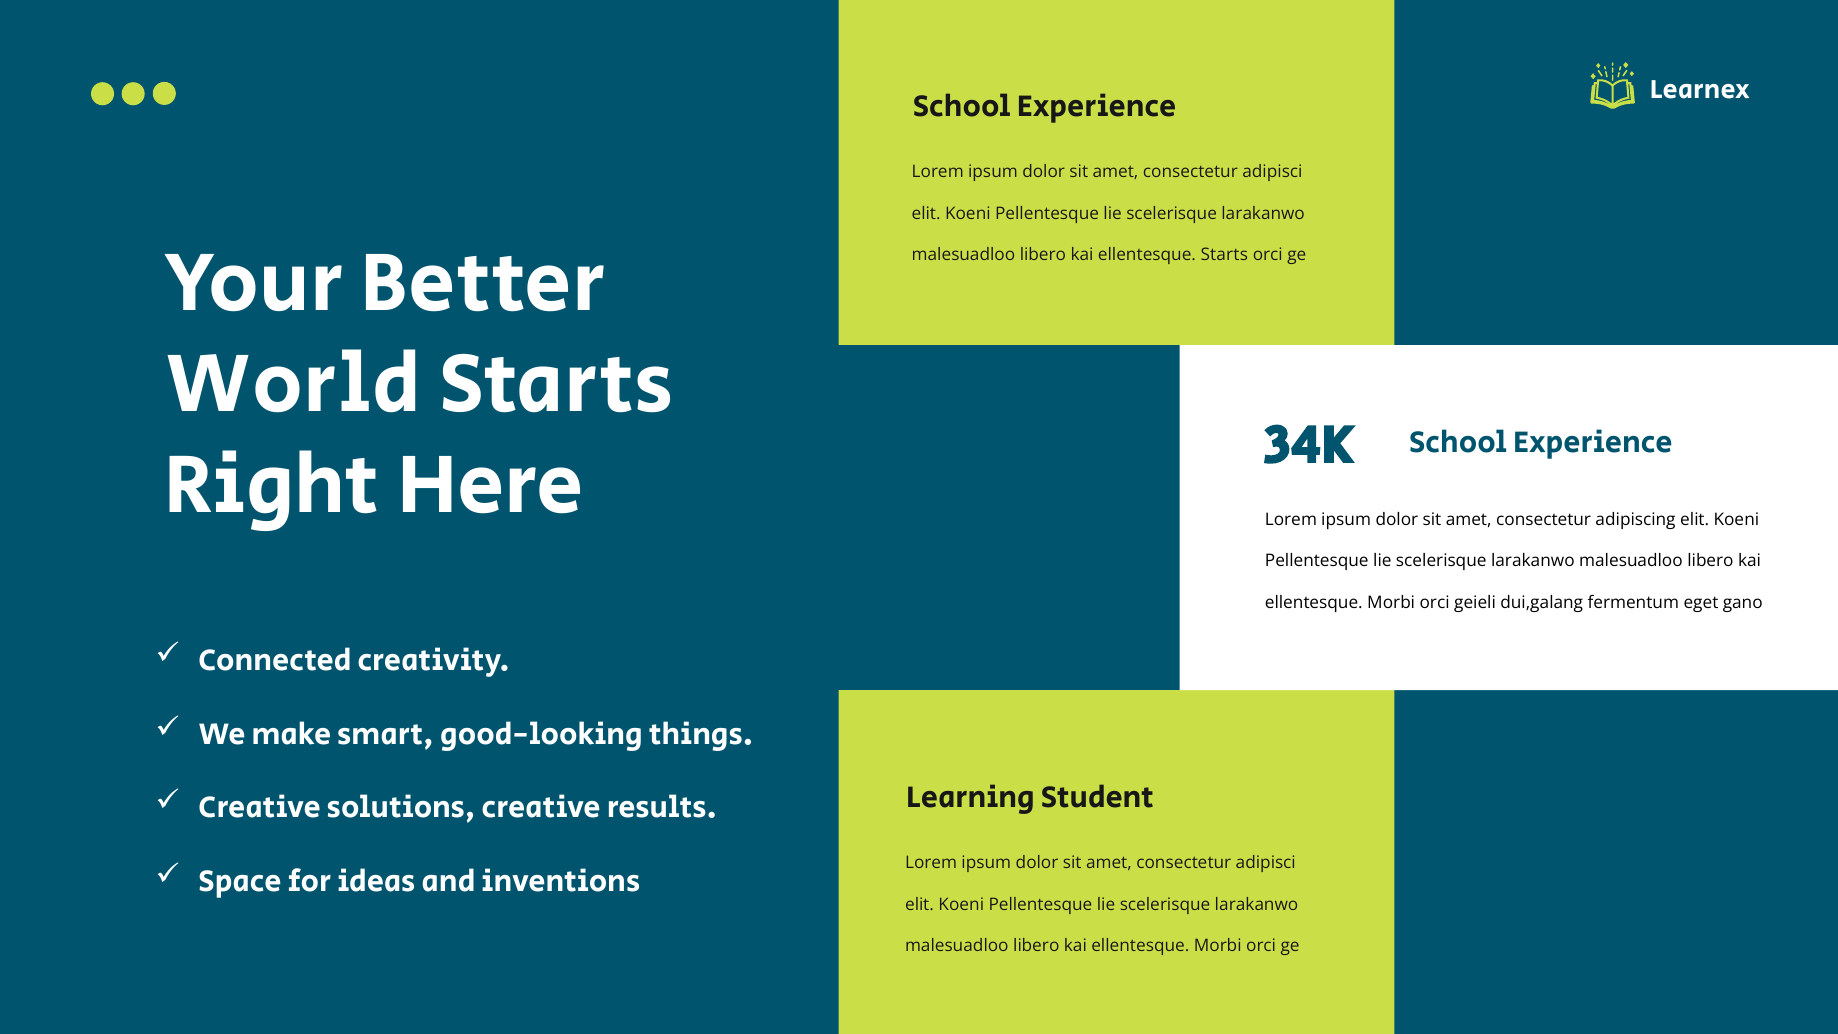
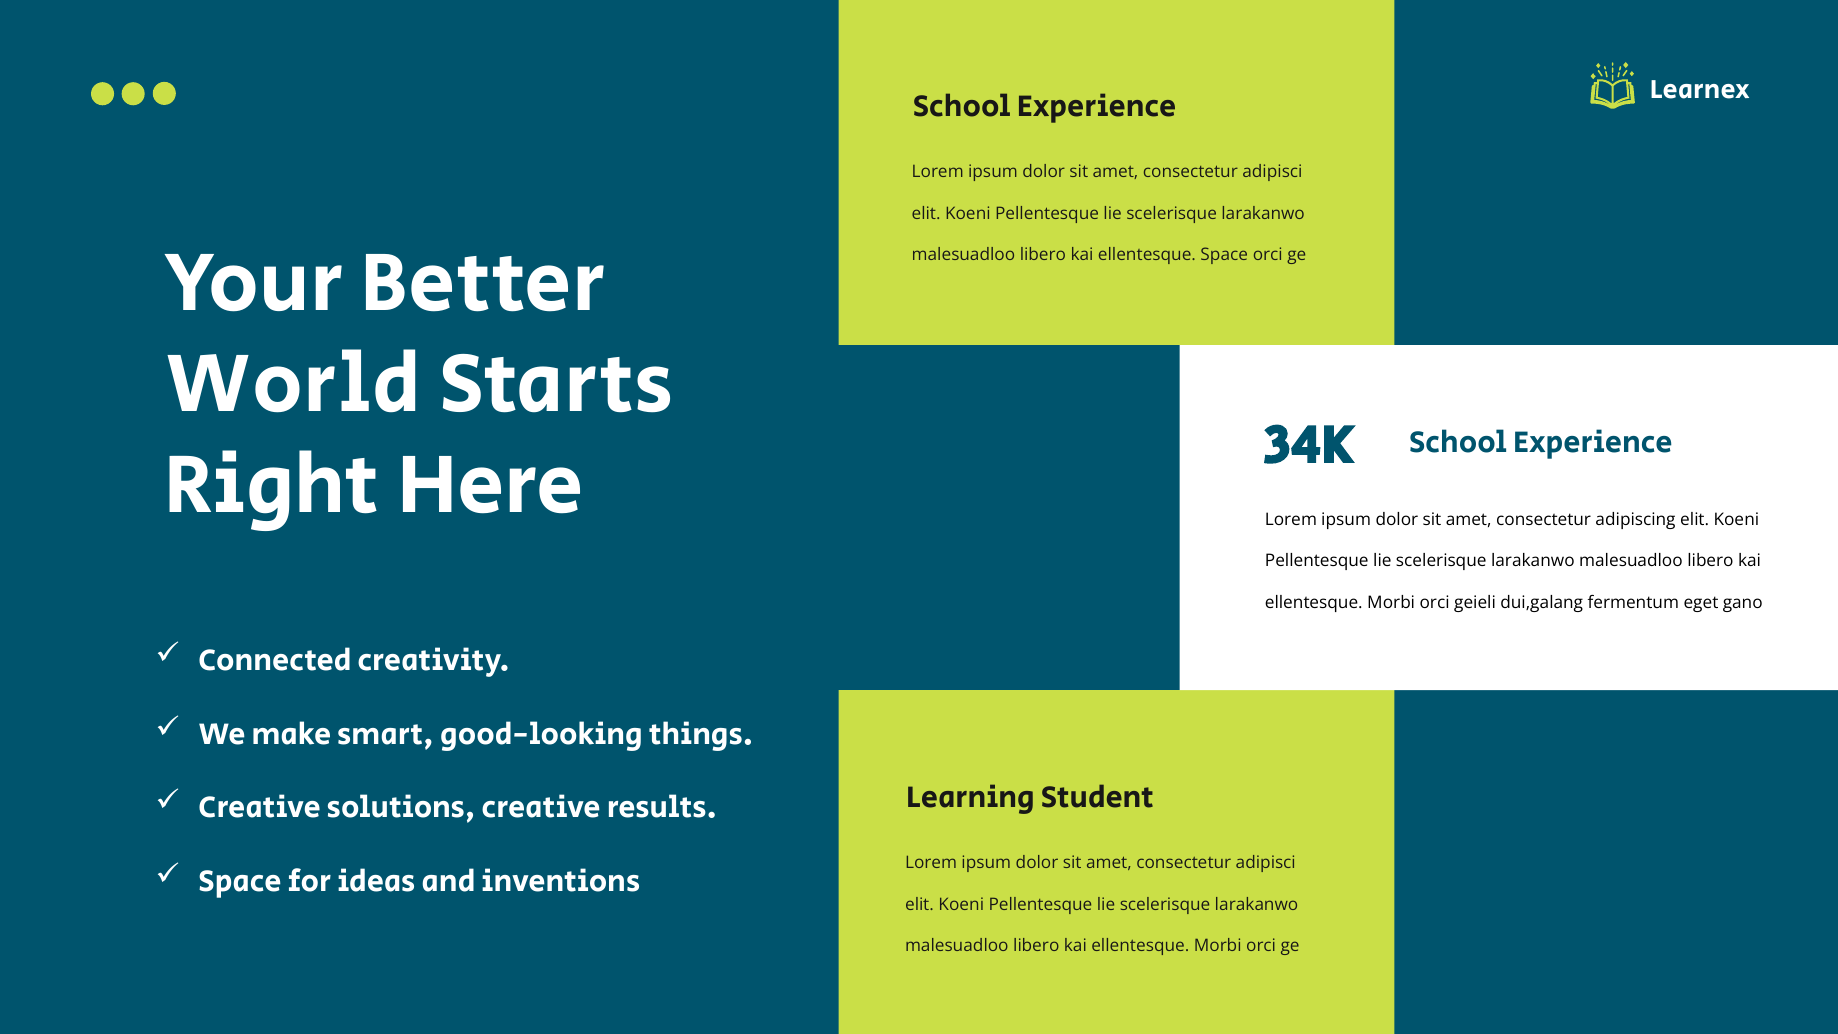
ellentesque Starts: Starts -> Space
